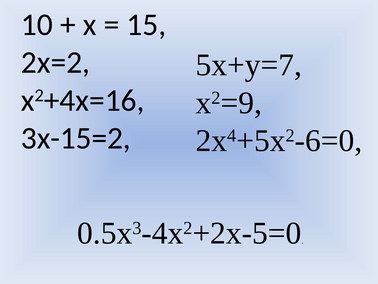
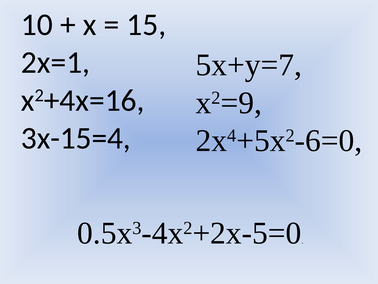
2x=2: 2x=2 -> 2x=1
3x-15=2: 3x-15=2 -> 3x-15=4
